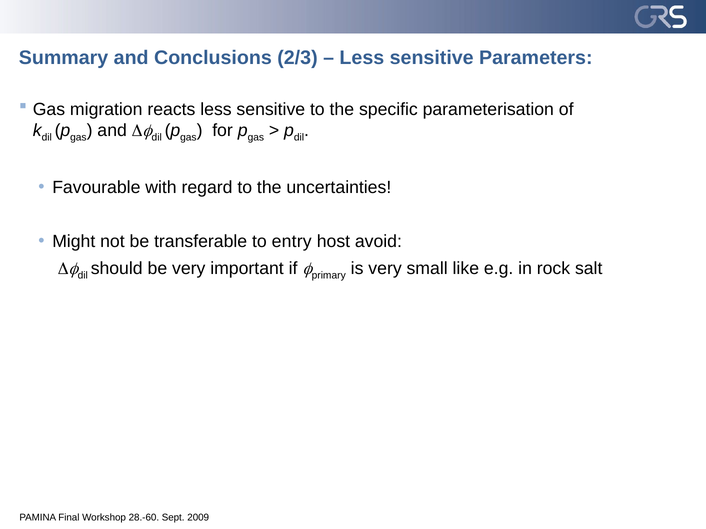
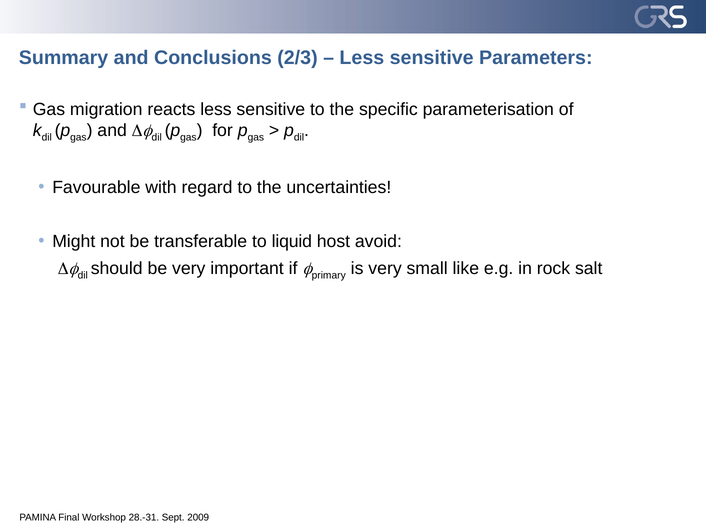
entry: entry -> liquid
28.-60: 28.-60 -> 28.-31
